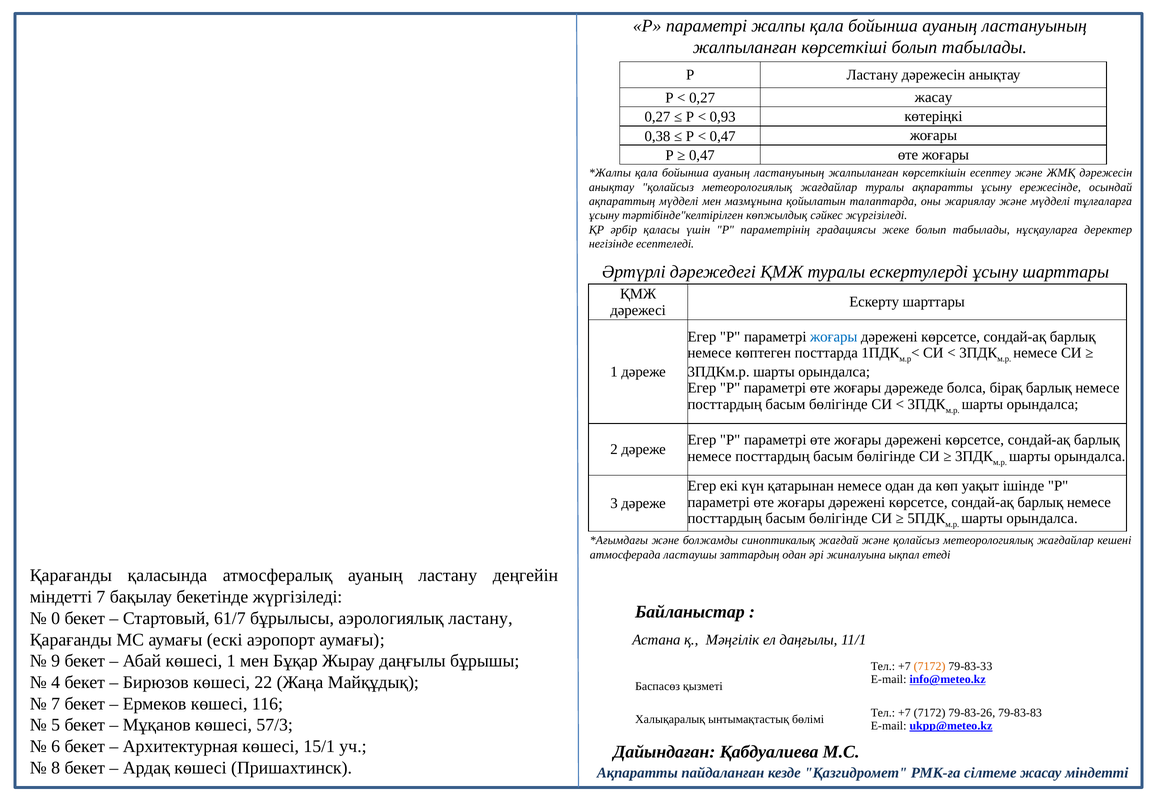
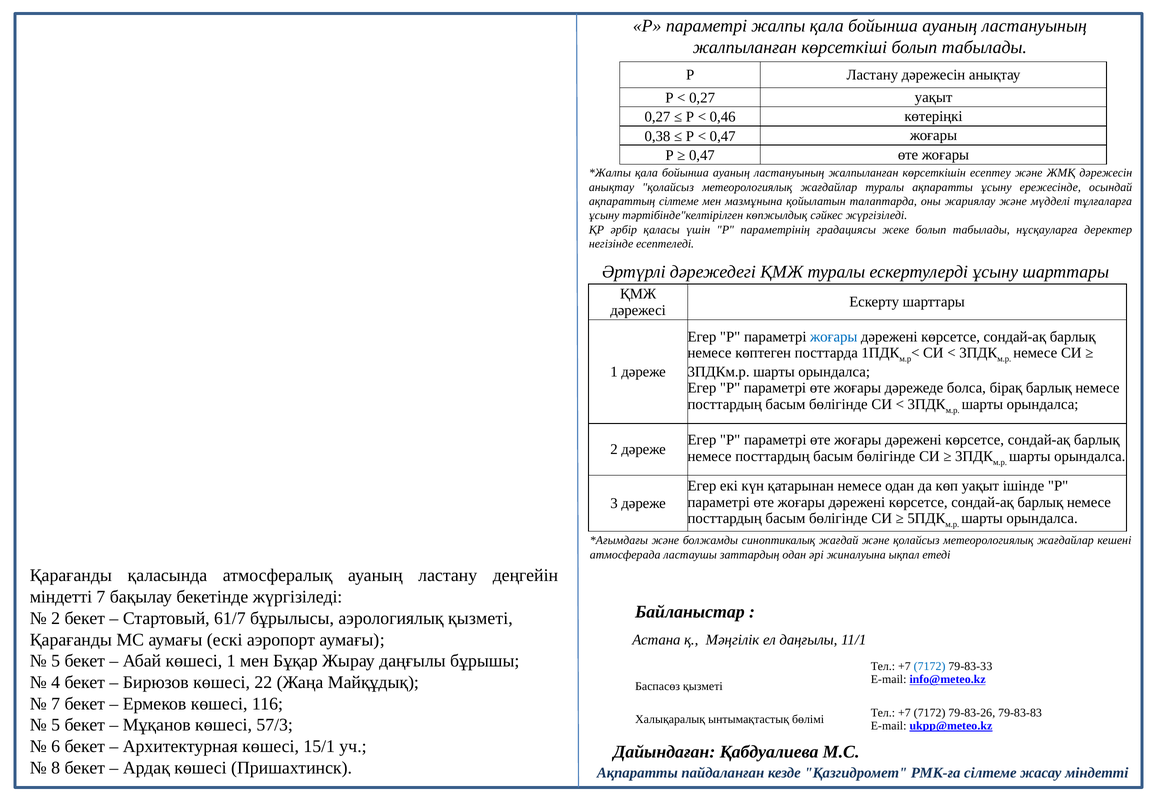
0,27 жасау: жасау -> уақыт
0,93: 0,93 -> 0,46
ақпараттың мүдделі: мүдделі -> сілтеме
0 at (56, 618): 0 -> 2
аэрологиялық ластану: ластану -> қызметі
9 at (56, 661): 9 -> 5
7172 at (930, 666) colour: orange -> blue
